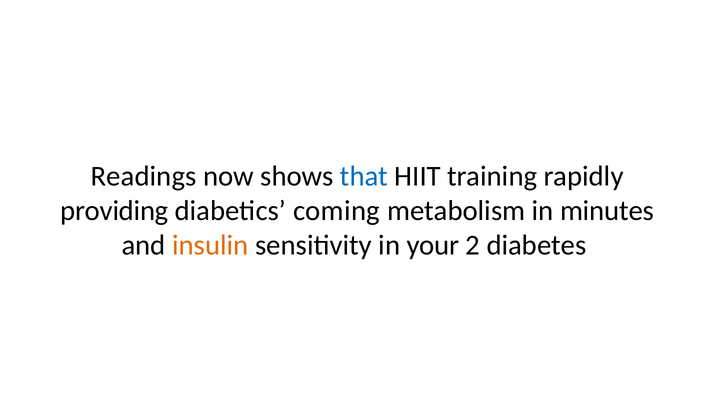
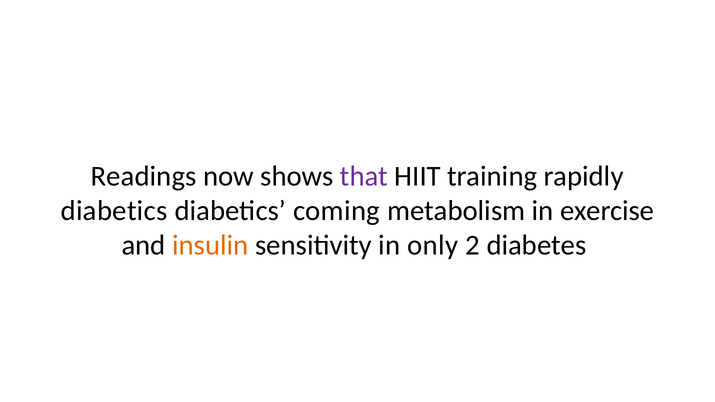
that colour: blue -> purple
providing at (114, 211): providing -> diabetics
minutes: minutes -> exercise
your: your -> only
